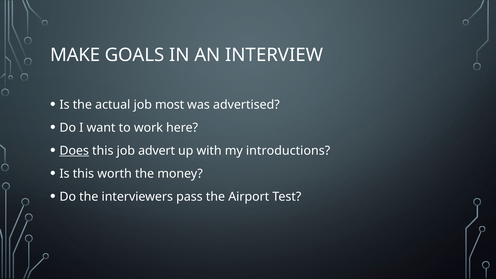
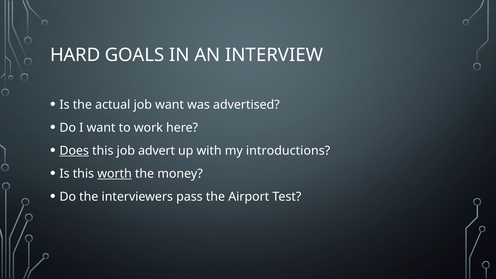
MAKE: MAKE -> HARD
job most: most -> want
worth underline: none -> present
